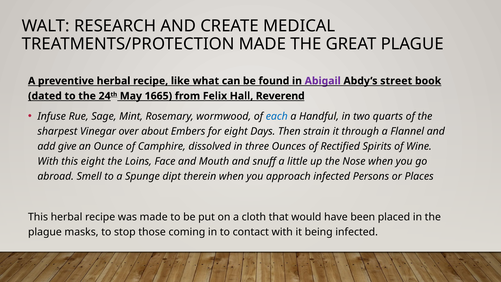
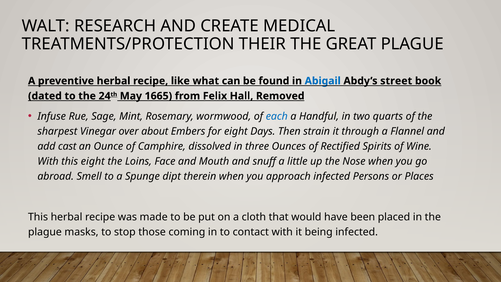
TREATMENTS/PROTECTION MADE: MADE -> THEIR
Abigail colour: purple -> blue
Reverend: Reverend -> Removed
give: give -> cast
